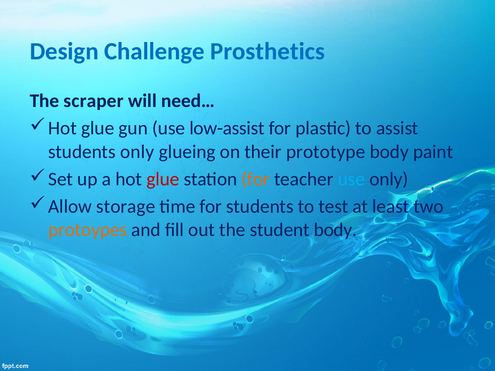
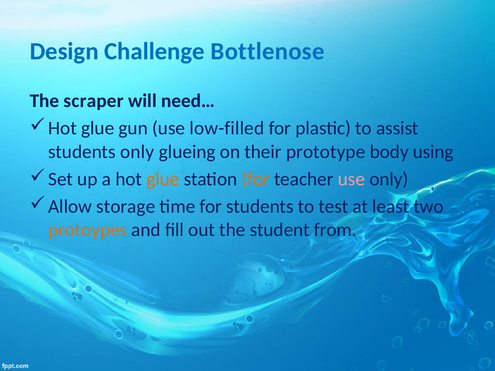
Prosthetics: Prosthetics -> Bottlenose
low-assist: low-assist -> low-filled
paint: paint -> using
glue at (163, 179) colour: red -> orange
use at (351, 179) colour: light blue -> pink
student body: body -> from
